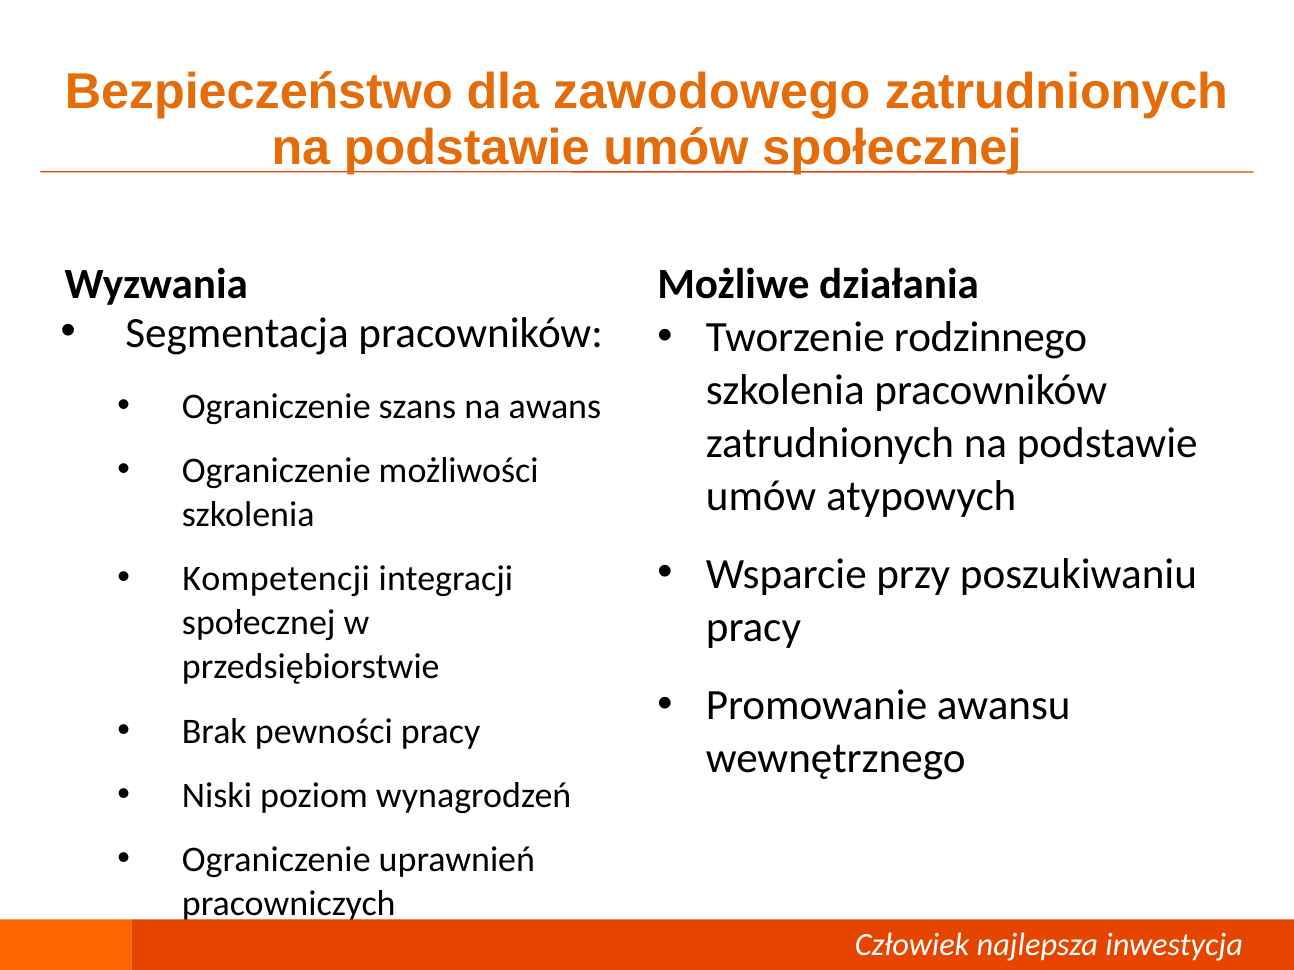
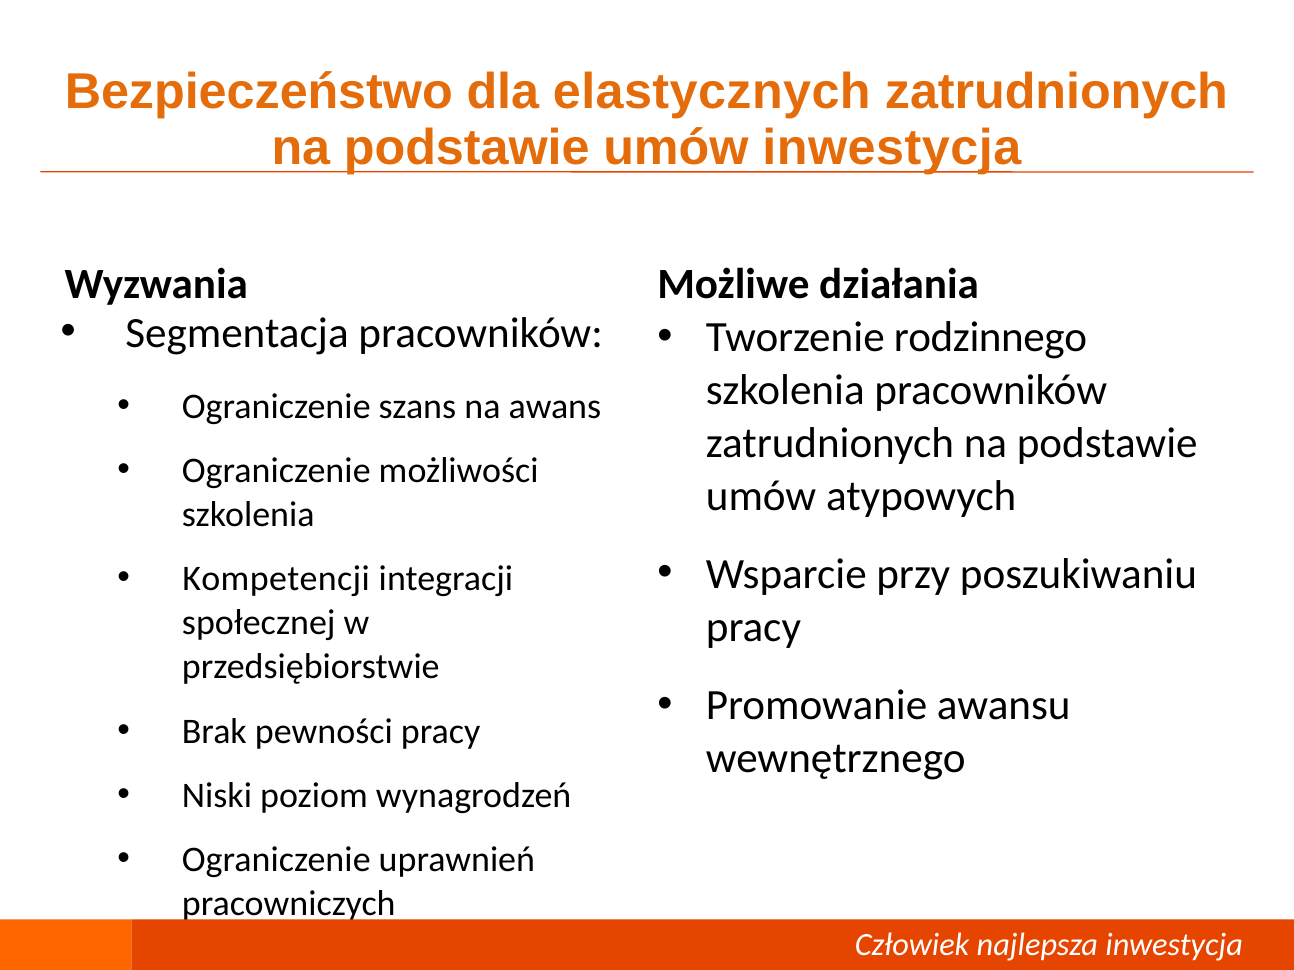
zawodowego: zawodowego -> elastycznych
umów społecznej: społecznej -> inwestycja
